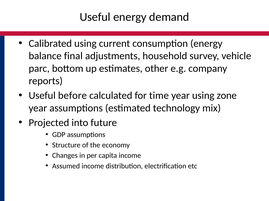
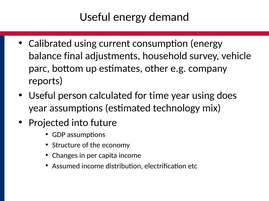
before: before -> person
zone: zone -> does
